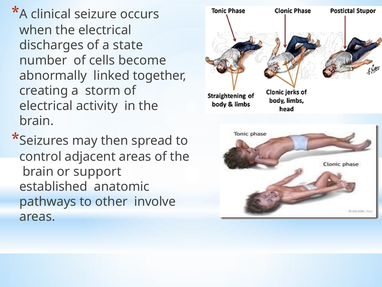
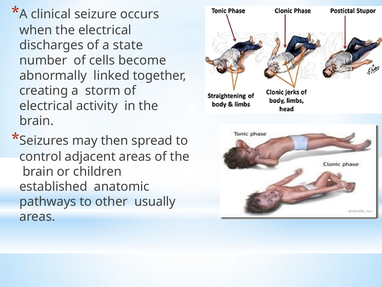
support: support -> children
involve: involve -> usually
